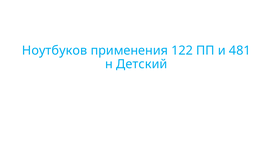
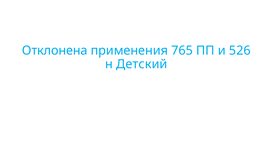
Ноутбуков: Ноутбуков -> Отклонена
122: 122 -> 765
481: 481 -> 526
